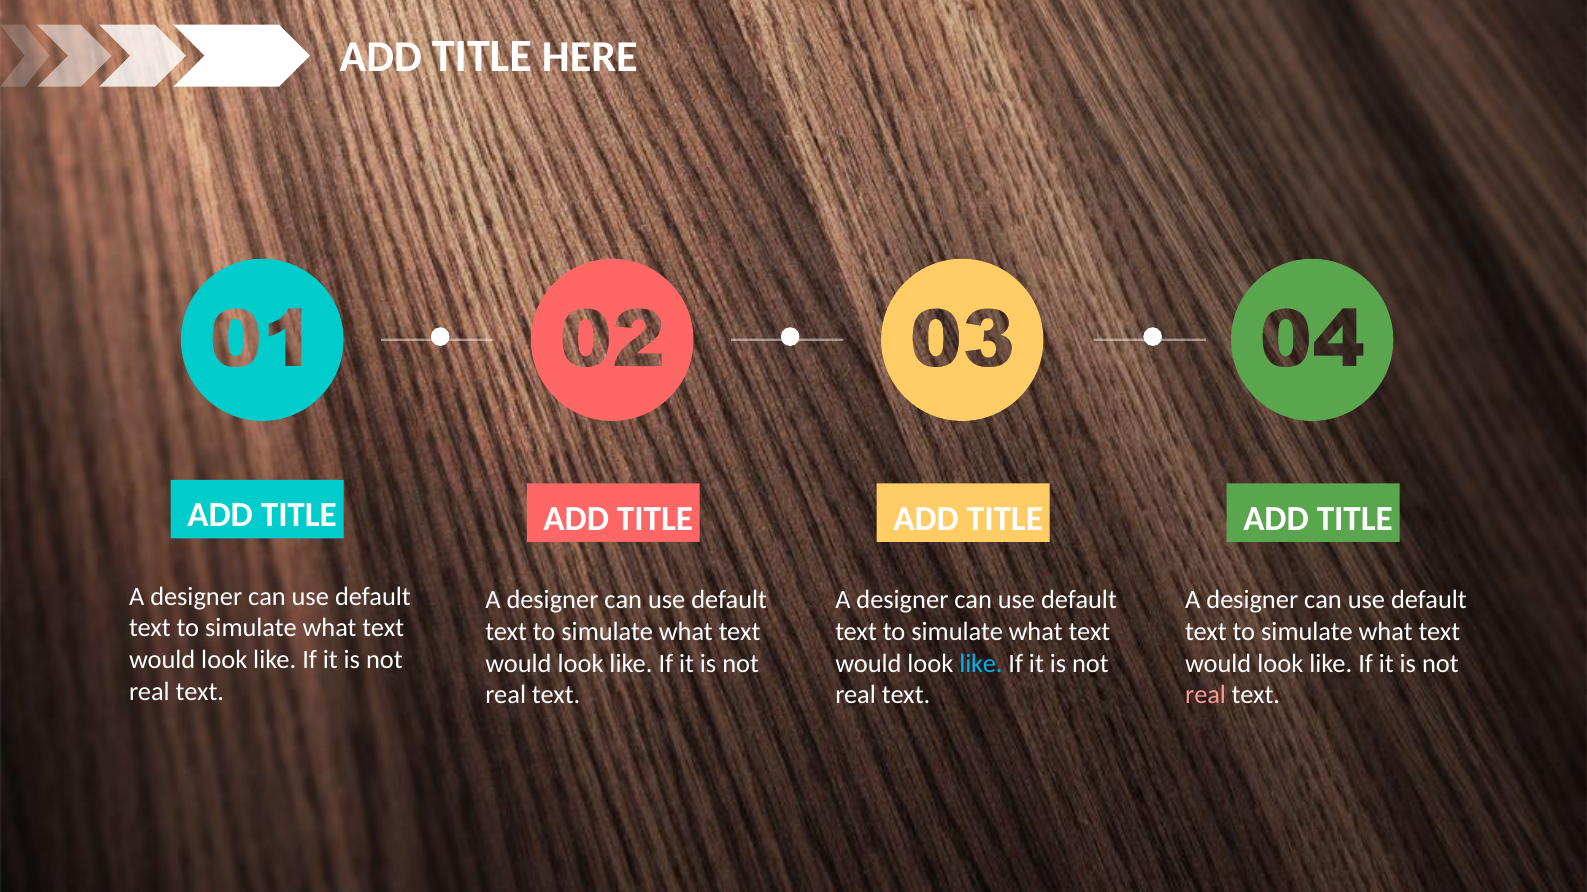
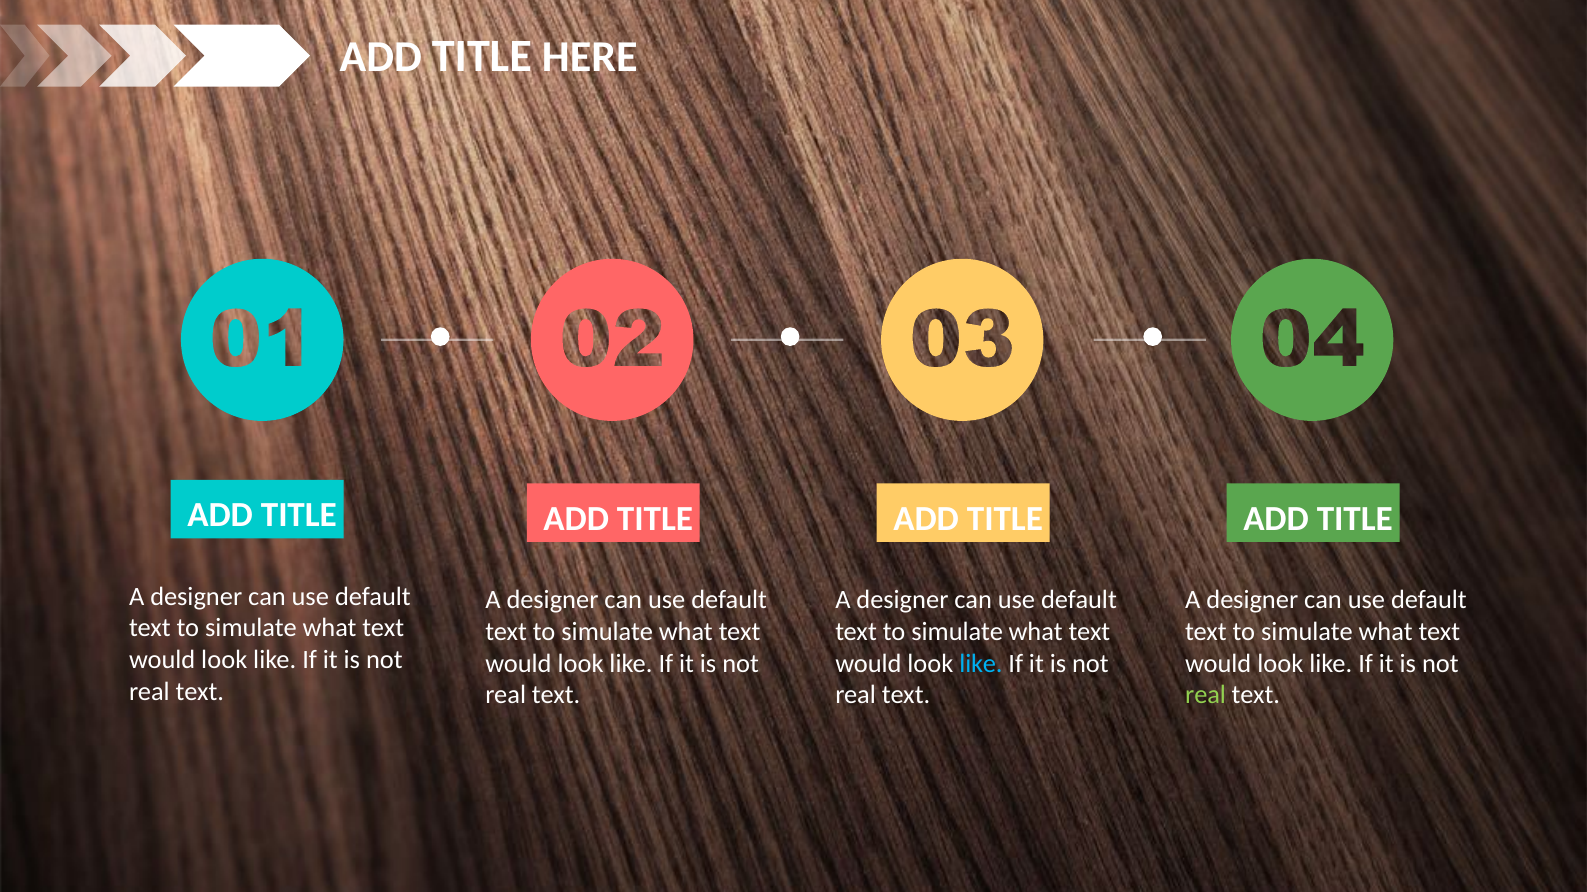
real at (1206, 696) colour: pink -> light green
